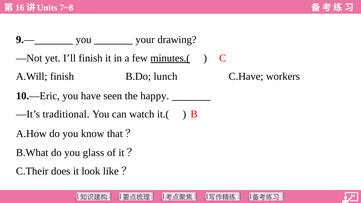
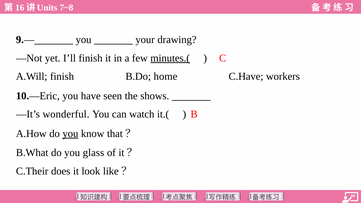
lunch: lunch -> home
happy: happy -> shows
traditional: traditional -> wonderful
you at (70, 134) underline: none -> present
